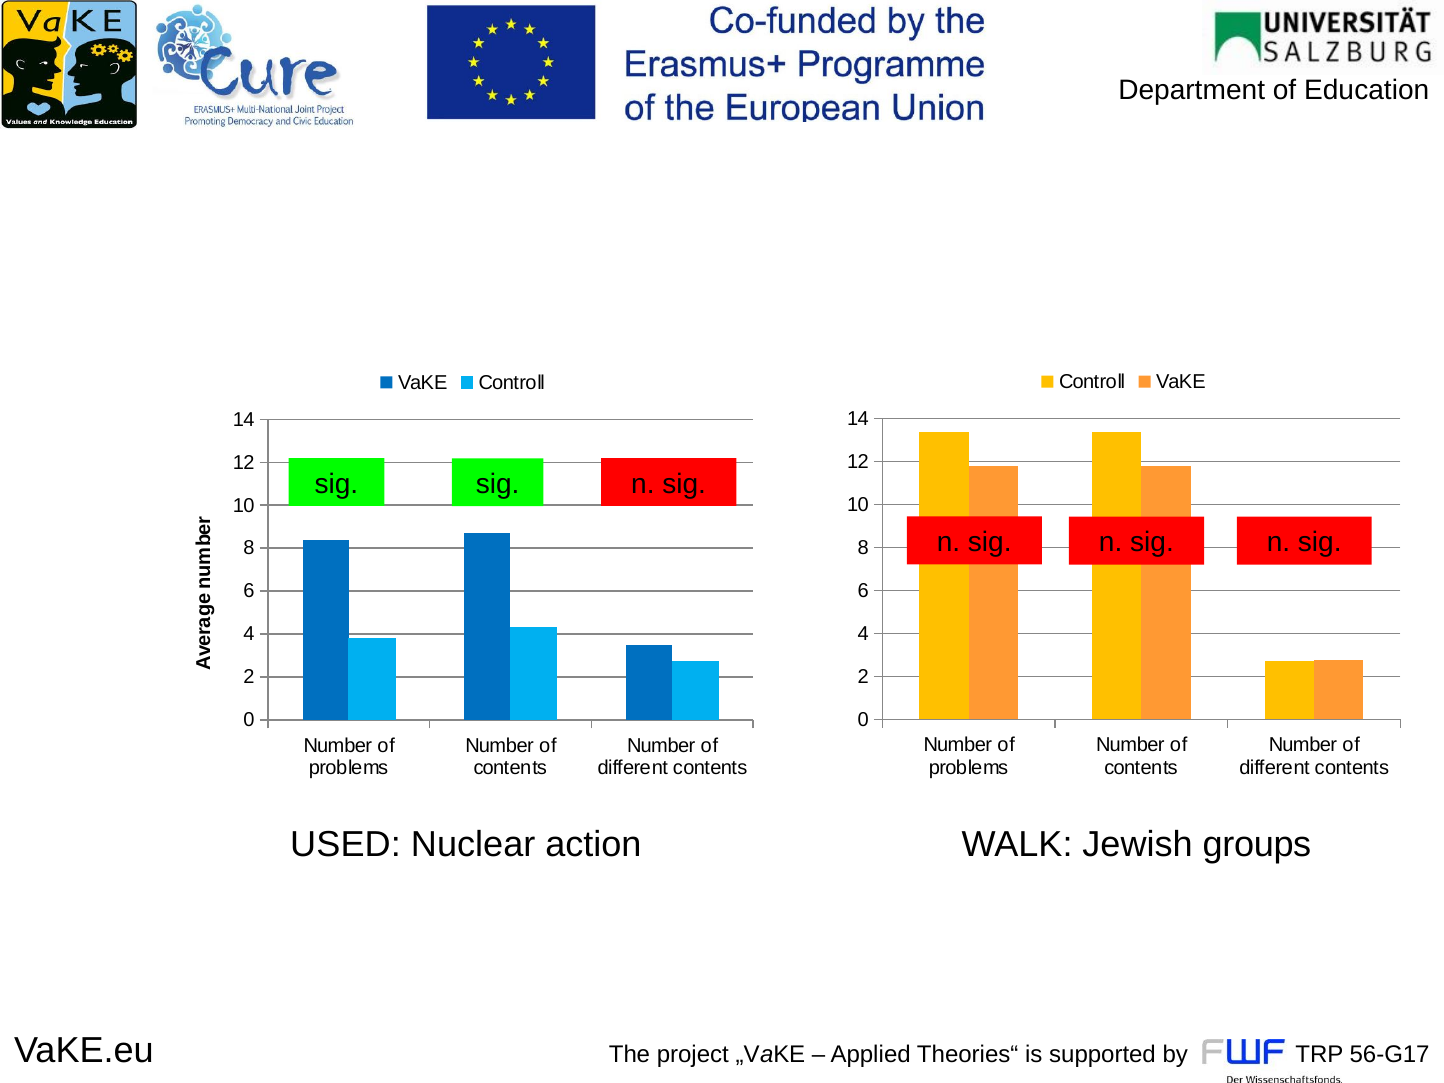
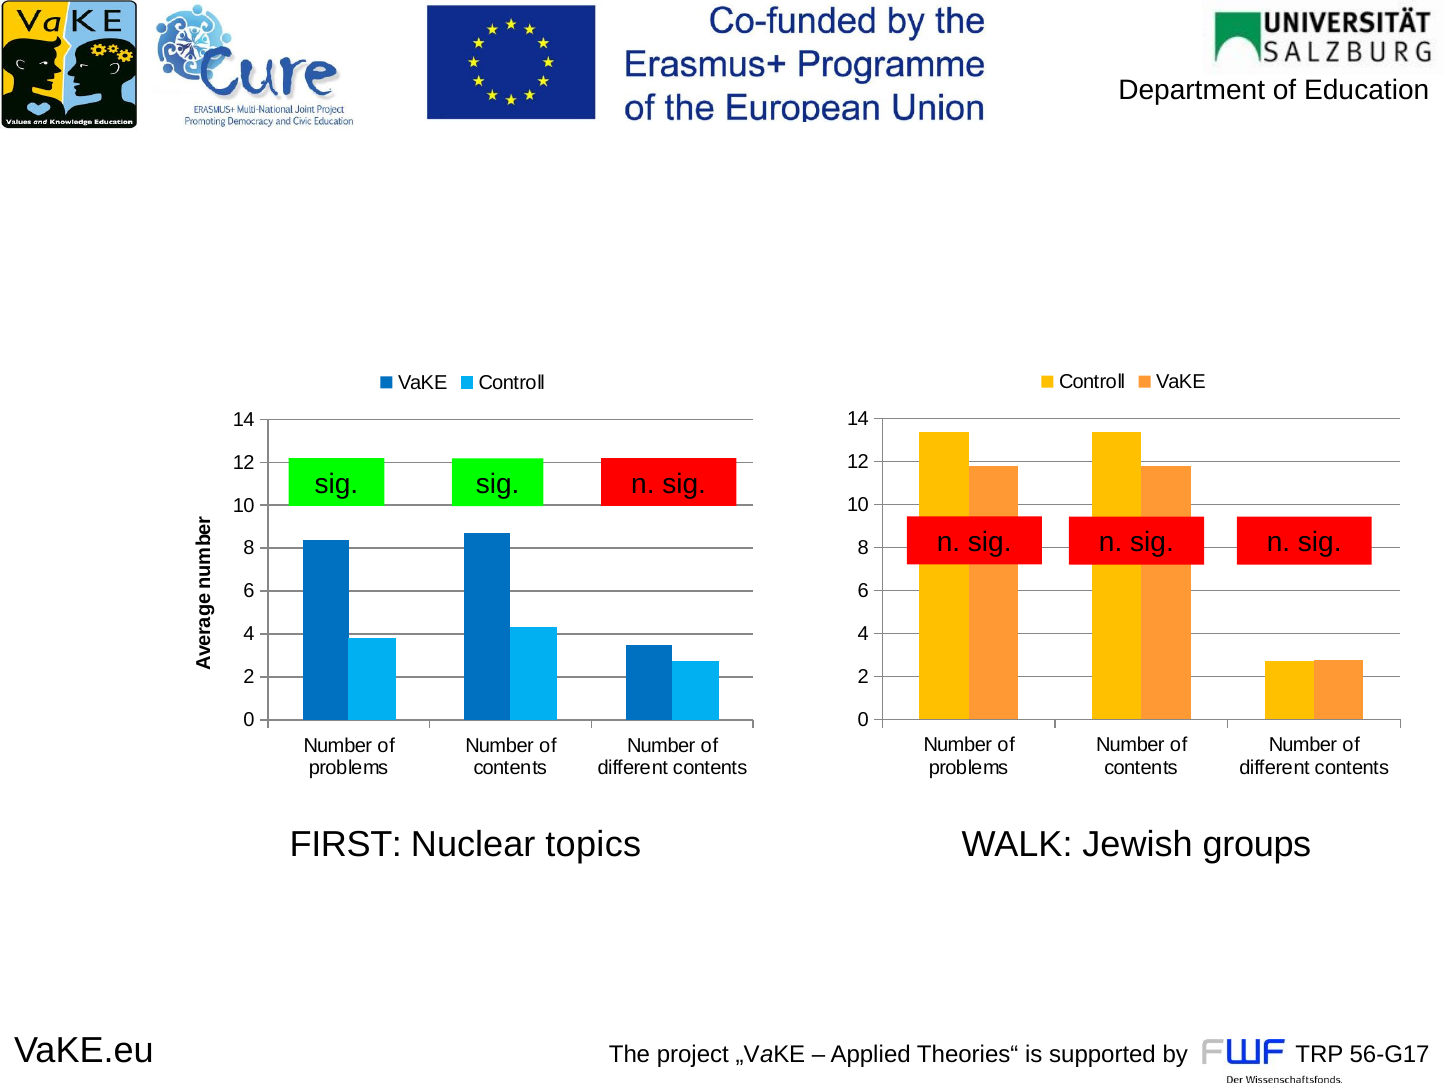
USED: USED -> FIRST
action: action -> topics
